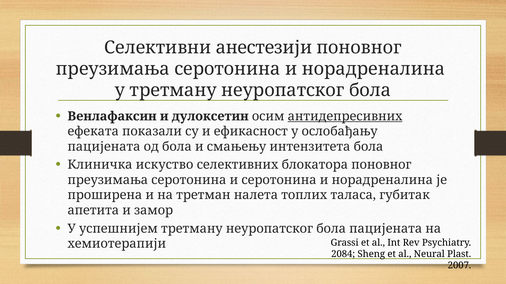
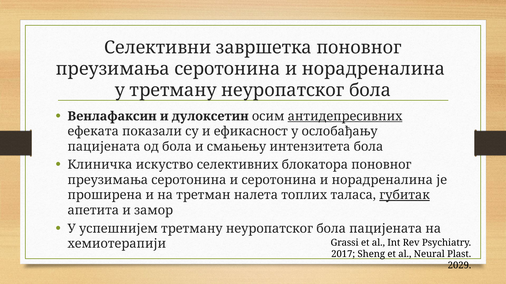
анестезији: анестезији -> завршетка
губитак underline: none -> present
2084: 2084 -> 2017
2007: 2007 -> 2029
